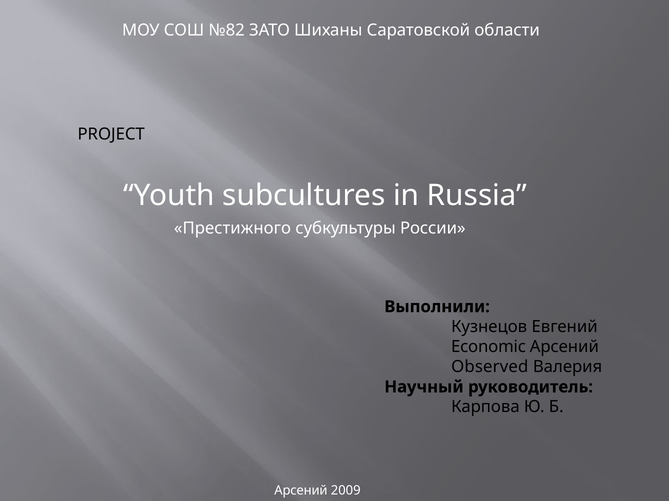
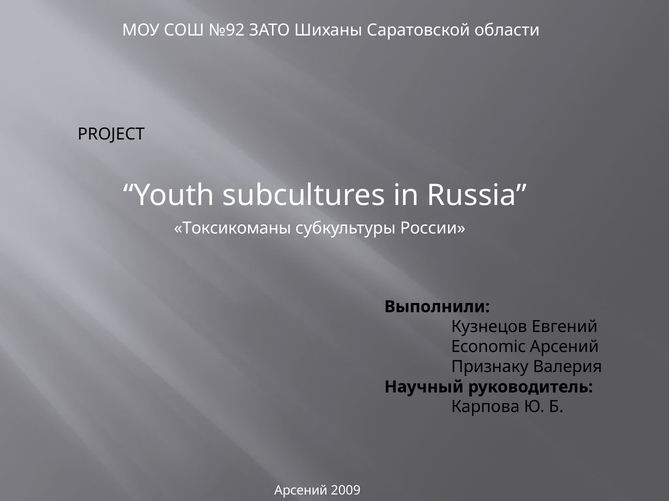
№82: №82 -> №92
Престижного: Престижного -> Токсикоманы
Observed: Observed -> Признаку
